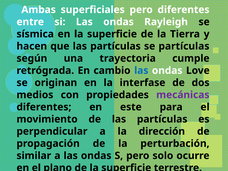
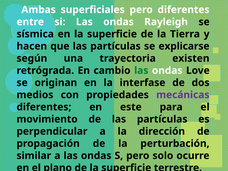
se partículas: partículas -> explicarse
cumple: cumple -> existen
las at (141, 71) colour: blue -> green
